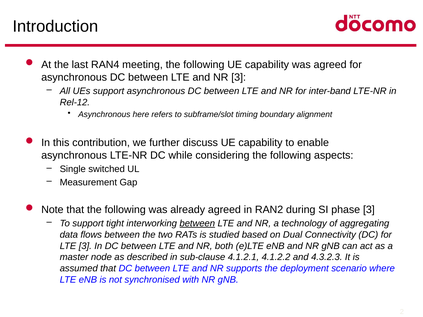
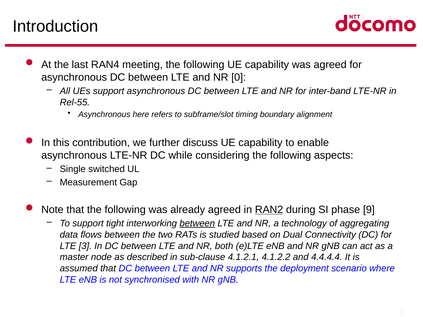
NR 3: 3 -> 0
Rel-12: Rel-12 -> Rel-55
RAN2 underline: none -> present
phase 3: 3 -> 9
4.3.2.3: 4.3.2.3 -> 4.4.4.4
